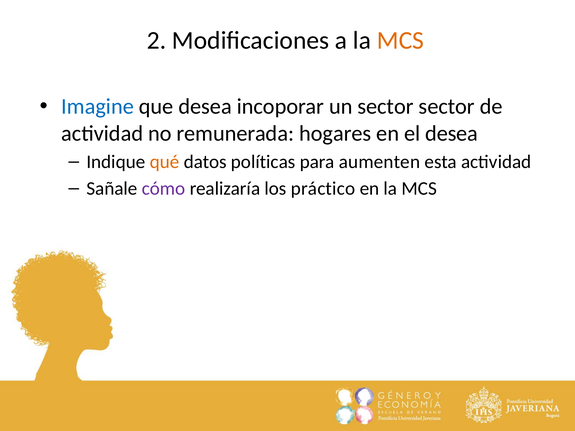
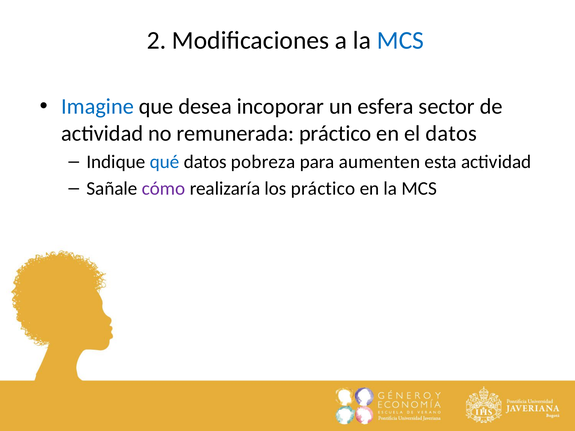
MCS at (400, 40) colour: orange -> blue
un sector: sector -> esfera
remunerada hogares: hogares -> práctico
el desea: desea -> datos
qué colour: orange -> blue
políticas: políticas -> pobreza
